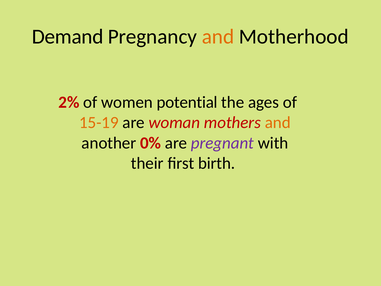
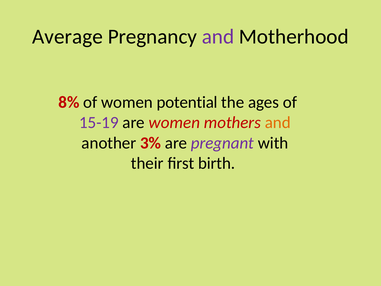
Demand: Demand -> Average
and at (218, 37) colour: orange -> purple
2%: 2% -> 8%
15-19 colour: orange -> purple
are woman: woman -> women
0%: 0% -> 3%
